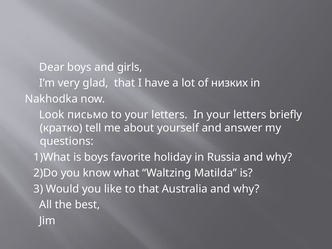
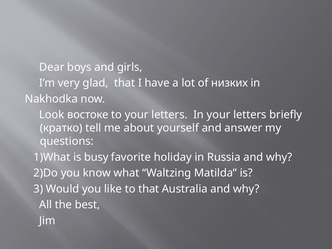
письмо: письмо -> востоке
is boys: boys -> busy
